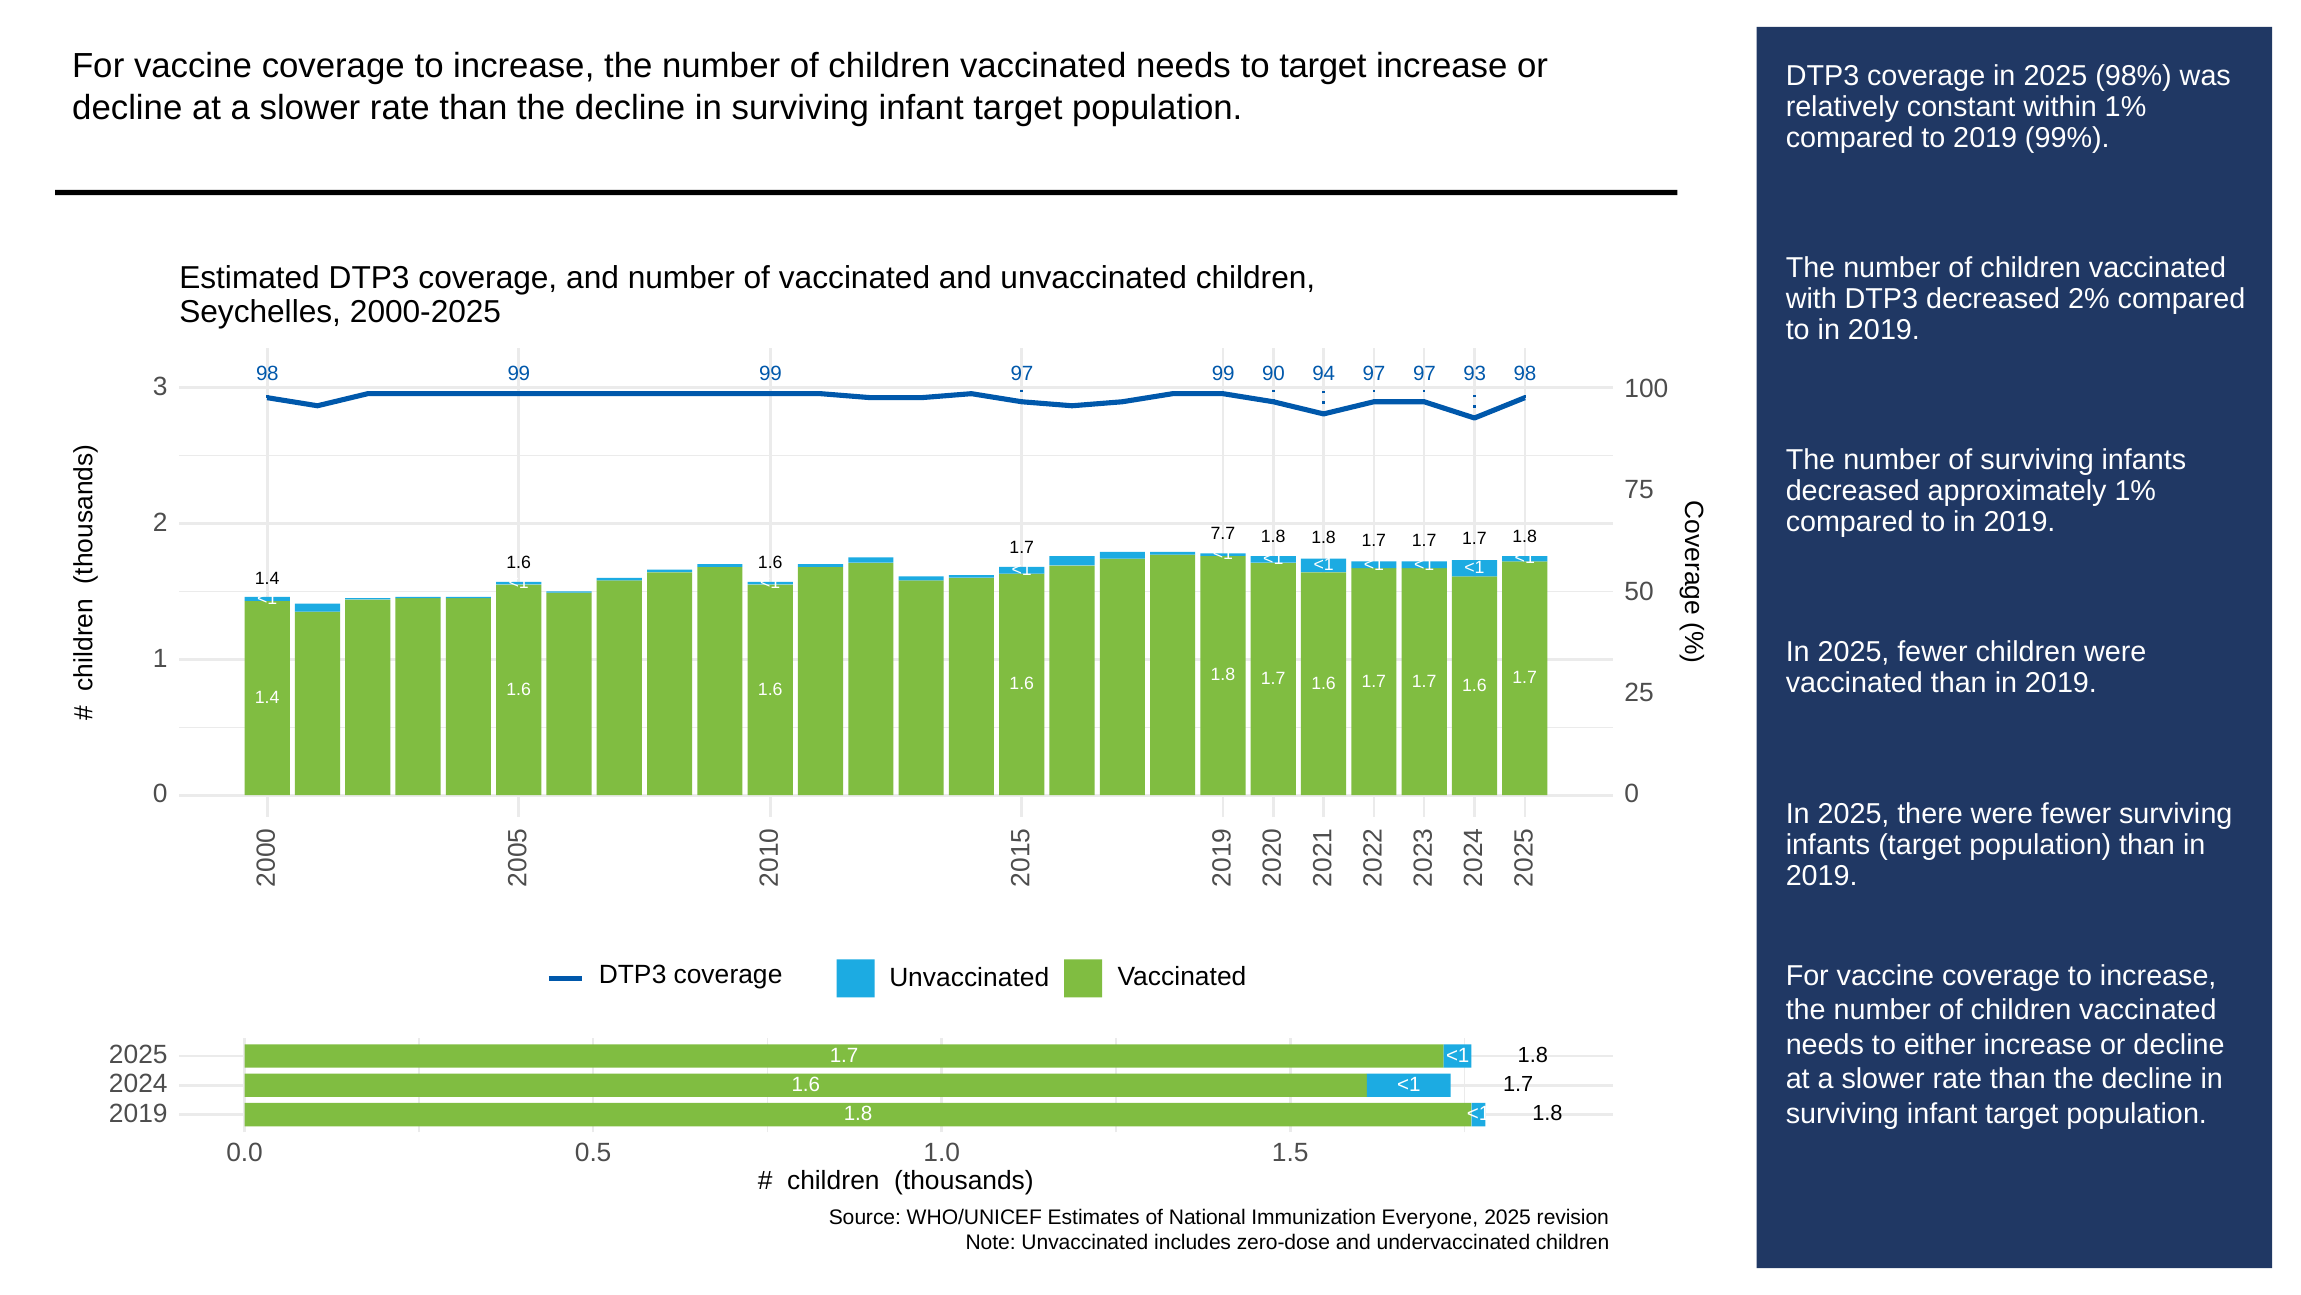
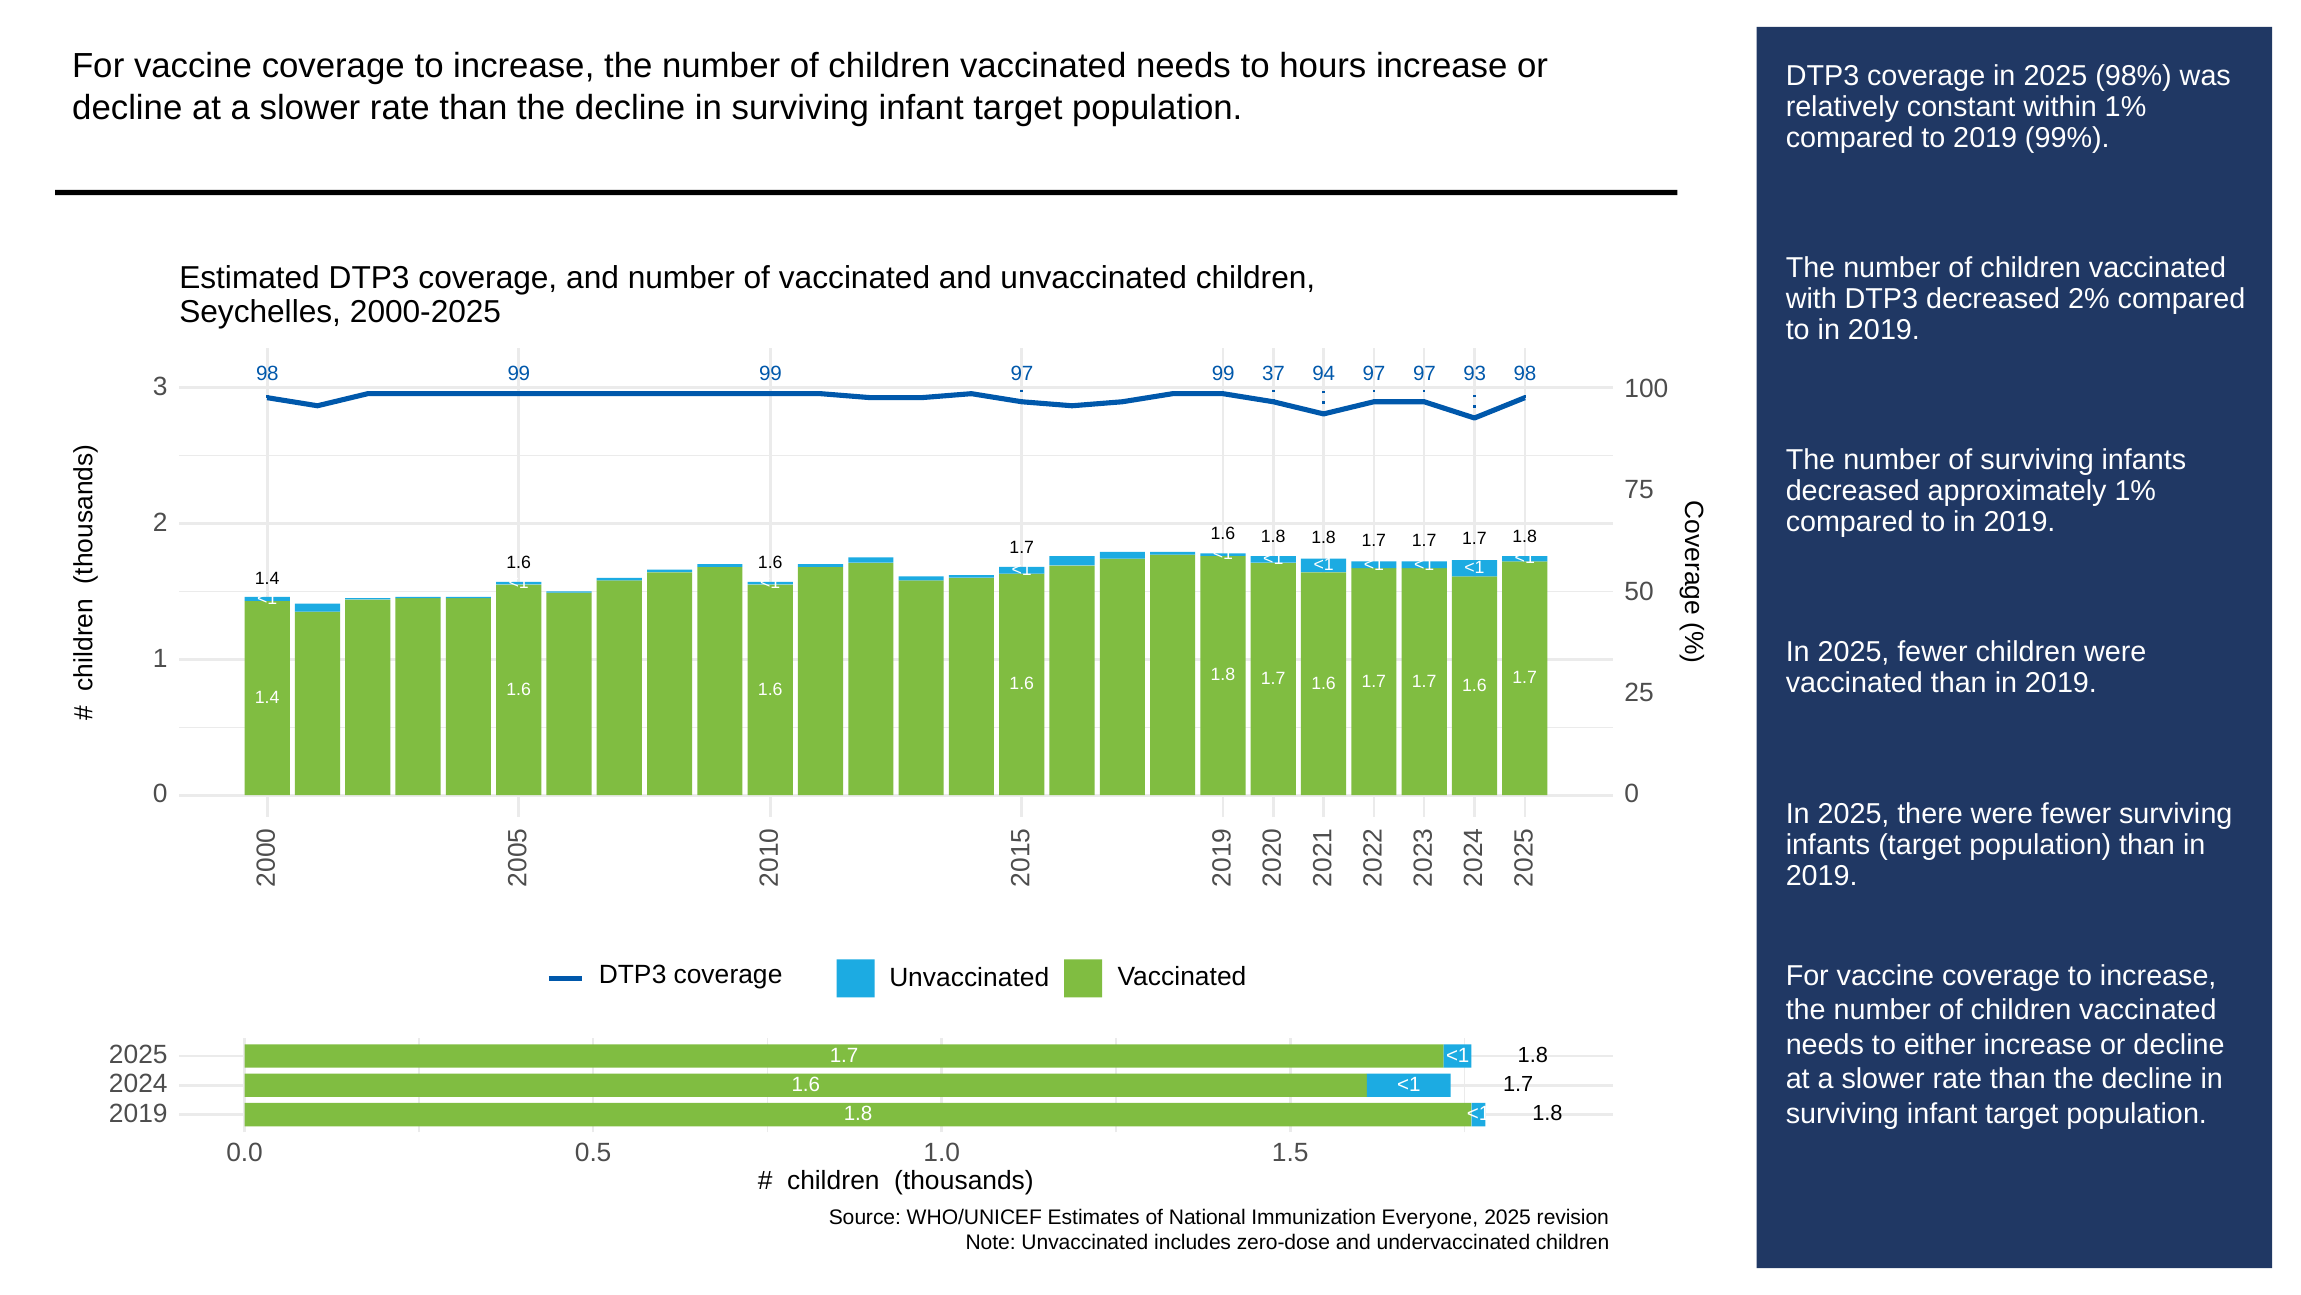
to target: target -> hours
90: 90 -> 37
7.7 at (1223, 533): 7.7 -> 1.6
